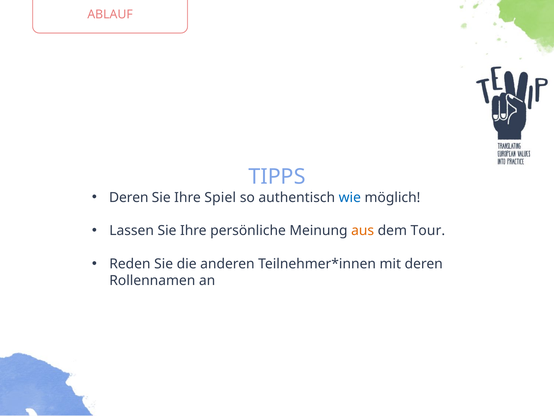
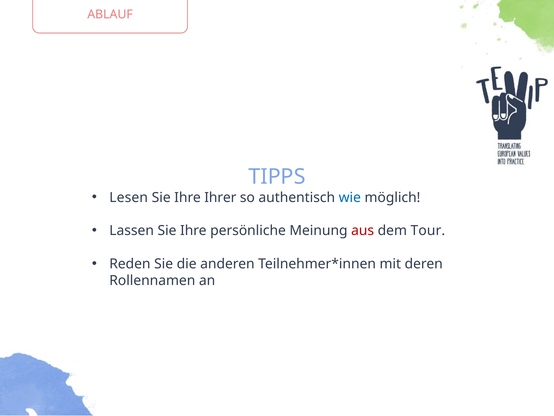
Deren at (129, 197): Deren -> Lesen
Spiel: Spiel -> Ihrer
aus colour: orange -> red
